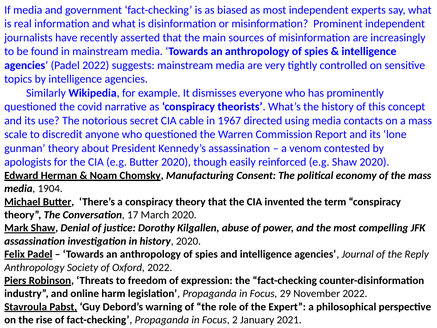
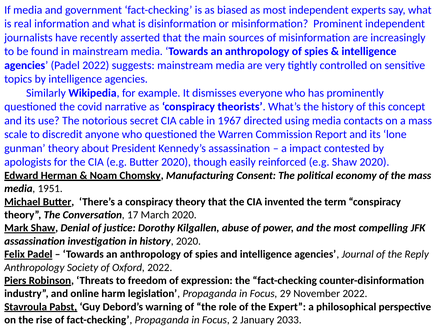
venom: venom -> impact
1904: 1904 -> 1951
2021: 2021 -> 2033
